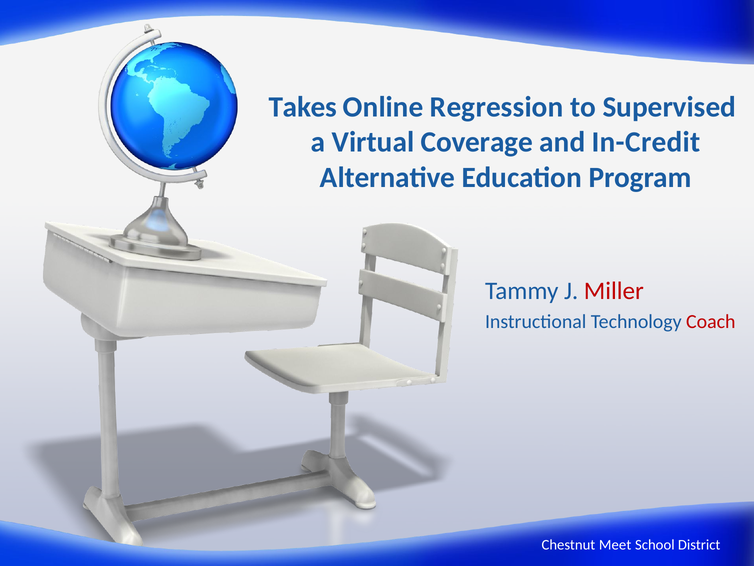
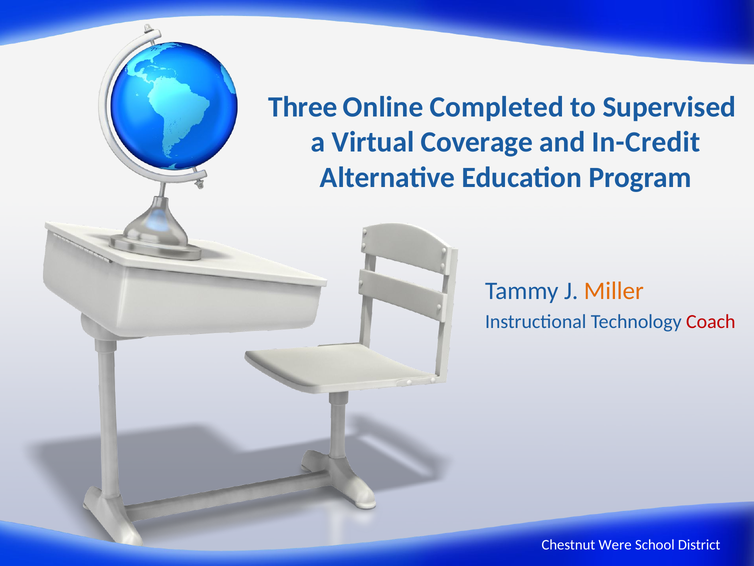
Takes: Takes -> Three
Regression: Regression -> Completed
Miller colour: red -> orange
Meet: Meet -> Were
